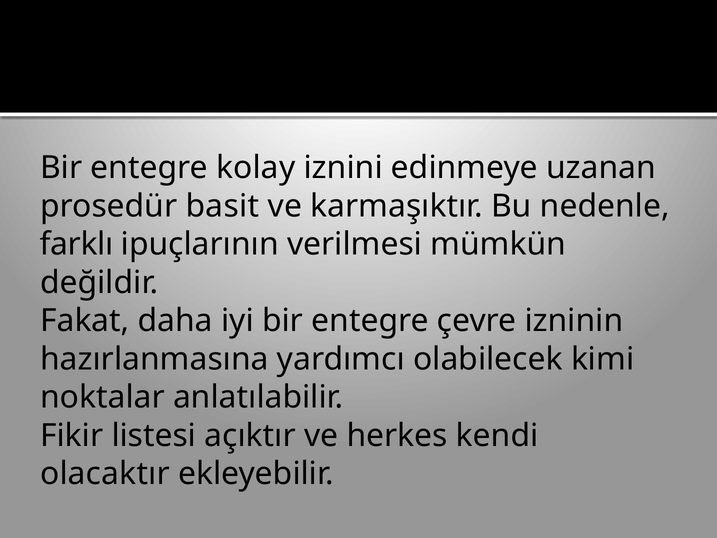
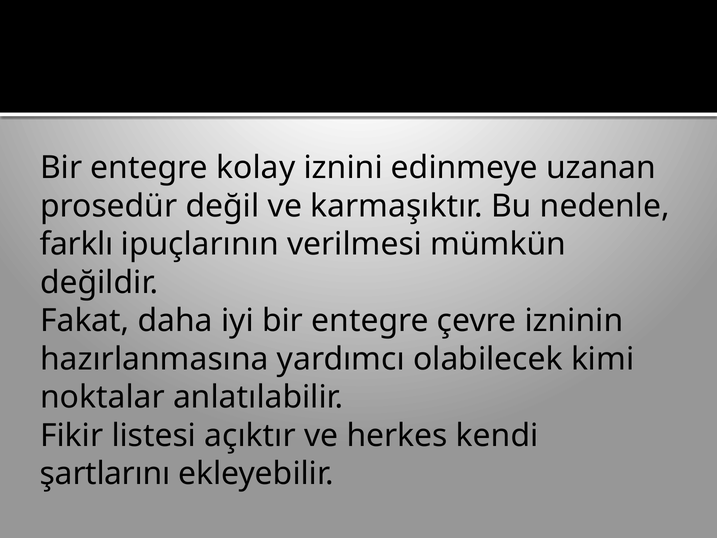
basit: basit -> değil
olacaktır: olacaktır -> şartlarını
